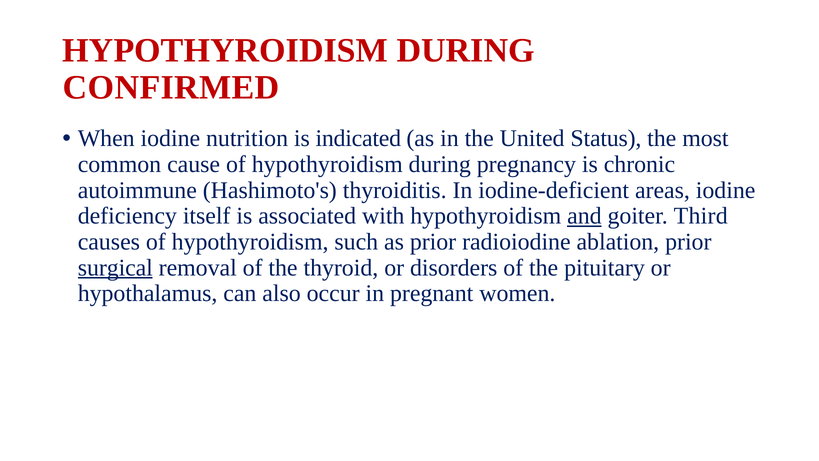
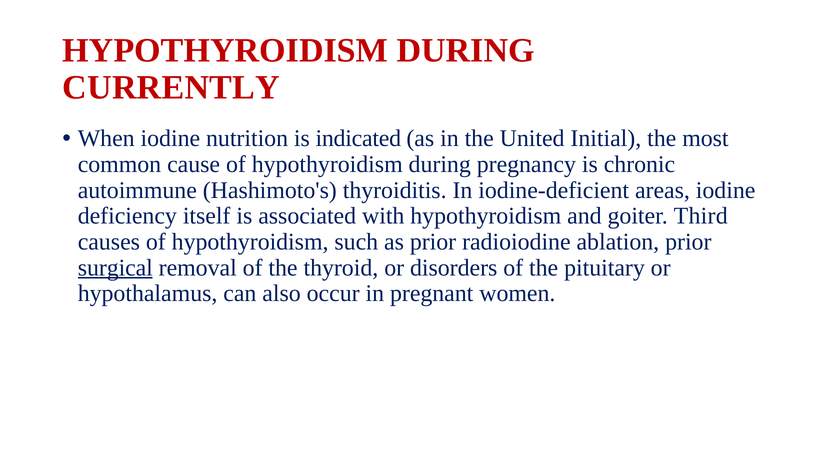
CONFIRMED: CONFIRMED -> CURRENTLY
Status: Status -> Initial
and underline: present -> none
